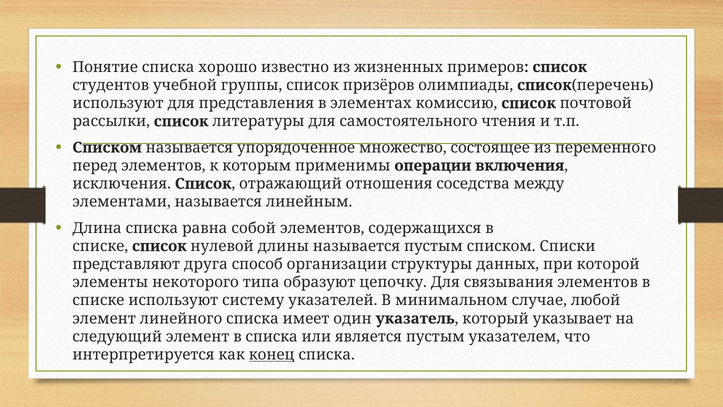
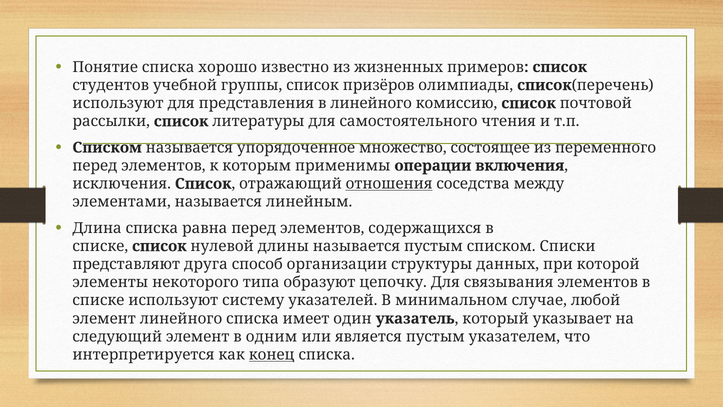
в элементах: элементах -> линейного
отношения underline: none -> present
равна собой: собой -> перед
в списка: списка -> одним
